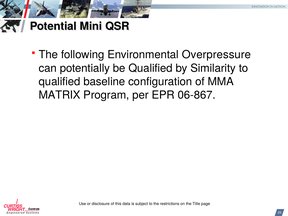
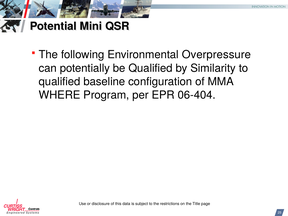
MATRIX: MATRIX -> WHERE
06-867: 06-867 -> 06-404
